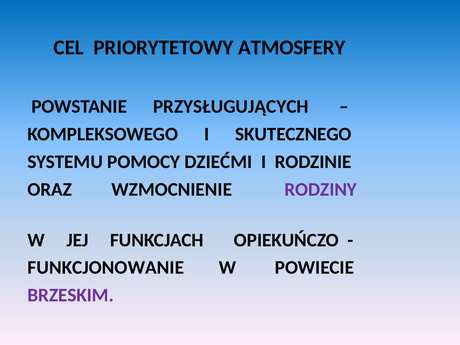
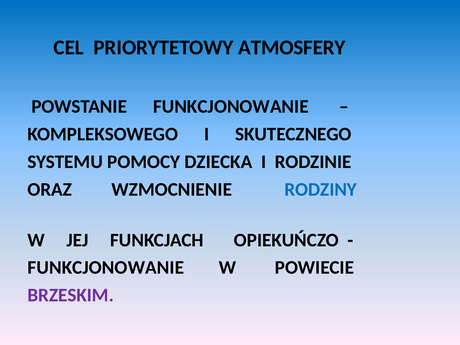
POWSTANIE PRZYSŁUGUJĄCYCH: PRZYSŁUGUJĄCYCH -> FUNKCJONOWANIE
DZIEĆMI: DZIEĆMI -> DZIECKA
RODZINY colour: purple -> blue
